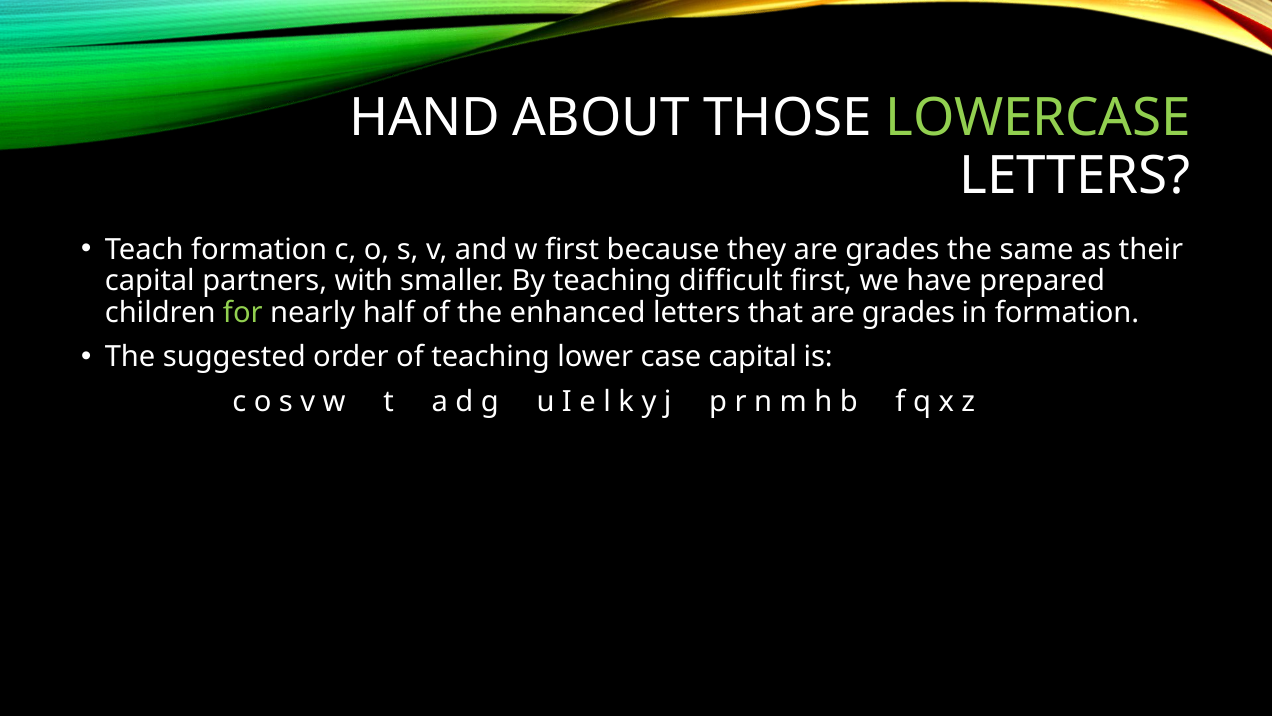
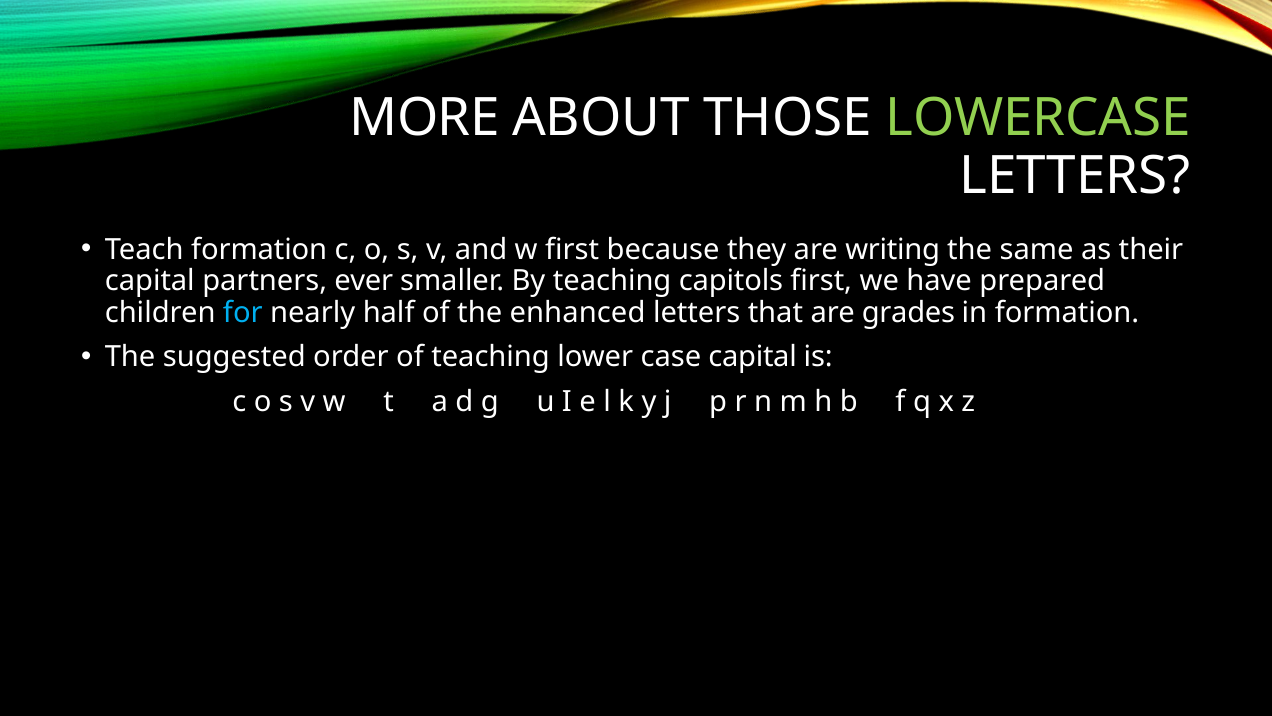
HAND: HAND -> MORE
they are grades: grades -> writing
with: with -> ever
difficult: difficult -> capitols
for colour: light green -> light blue
